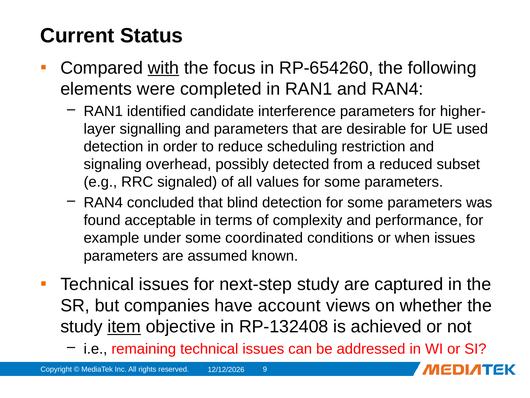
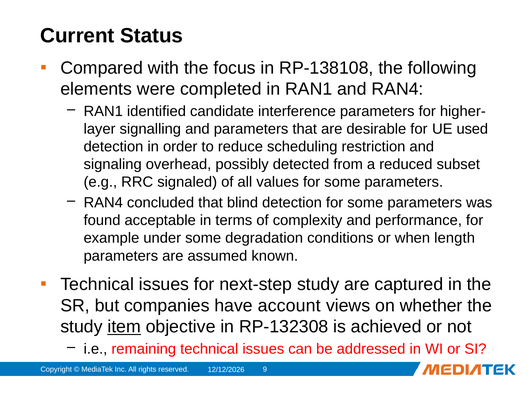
with underline: present -> none
RP-654260: RP-654260 -> RP-138108
coordinated: coordinated -> degradation
when issues: issues -> length
RP-132408: RP-132408 -> RP-132308
